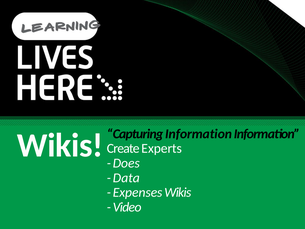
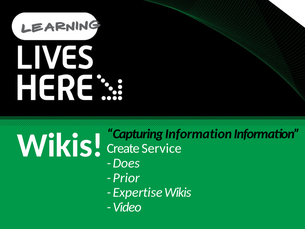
Experts: Experts -> Service
Data: Data -> Prior
Expenses: Expenses -> Expertise
